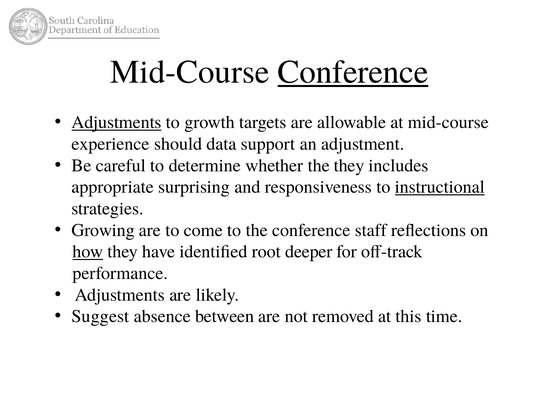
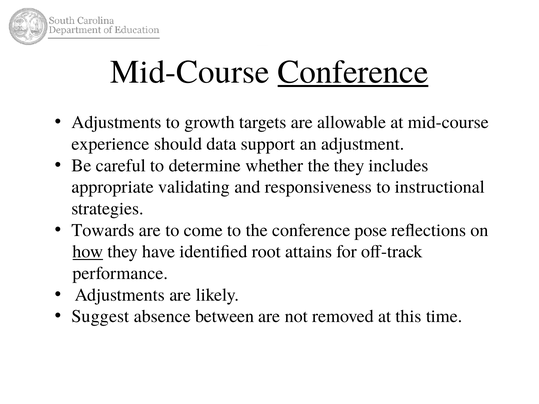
Adjustments at (117, 122) underline: present -> none
surprising: surprising -> validating
instructional underline: present -> none
Growing: Growing -> Towards
staff: staff -> pose
deeper: deeper -> attains
